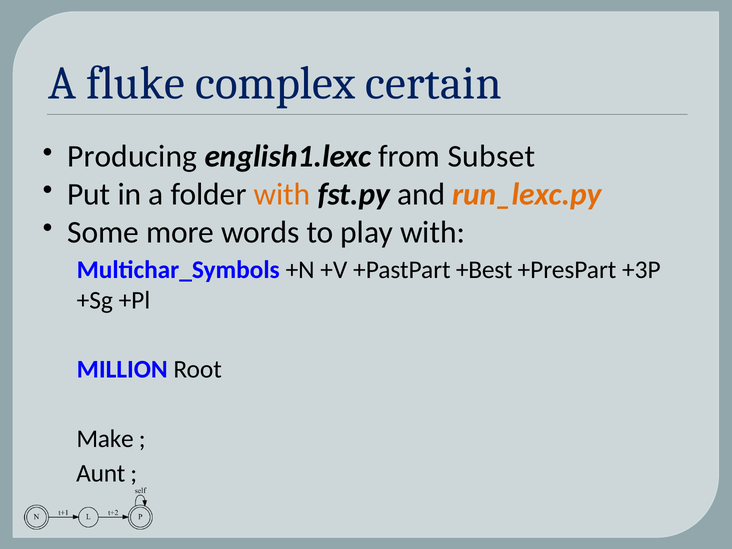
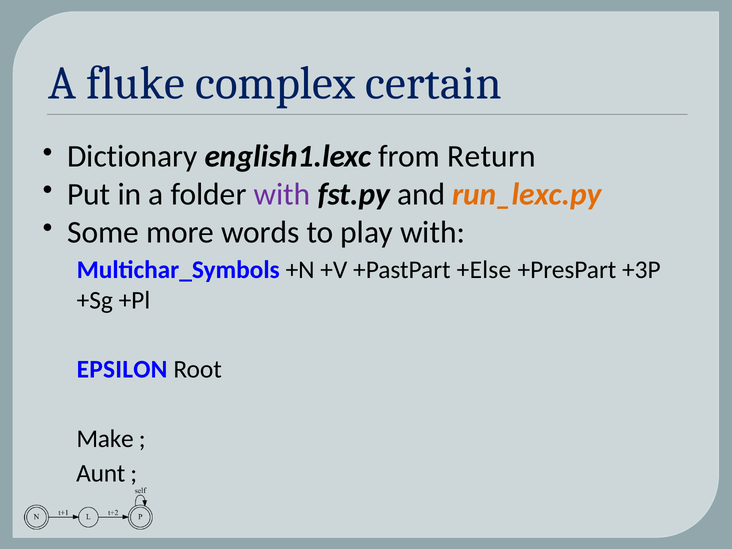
Producing: Producing -> Dictionary
Subset: Subset -> Return
with at (282, 194) colour: orange -> purple
+Best: +Best -> +Else
MILLION: MILLION -> EPSILON
